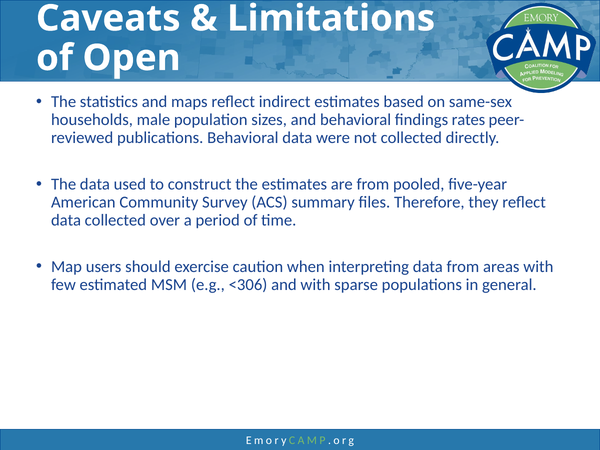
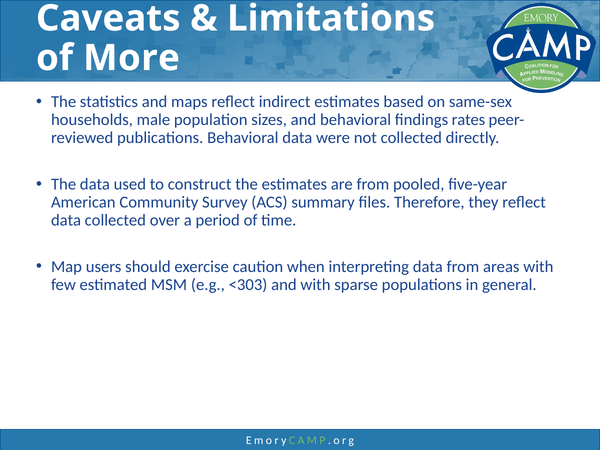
Open: Open -> More
<306: <306 -> <303
